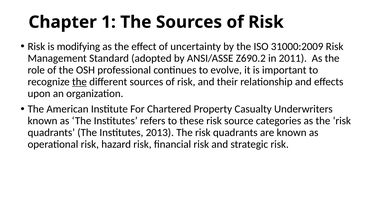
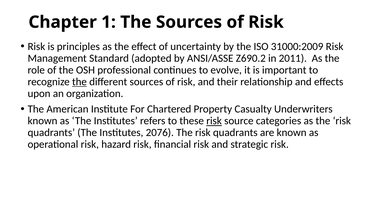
modifying: modifying -> principles
risk at (214, 121) underline: none -> present
2013: 2013 -> 2076
